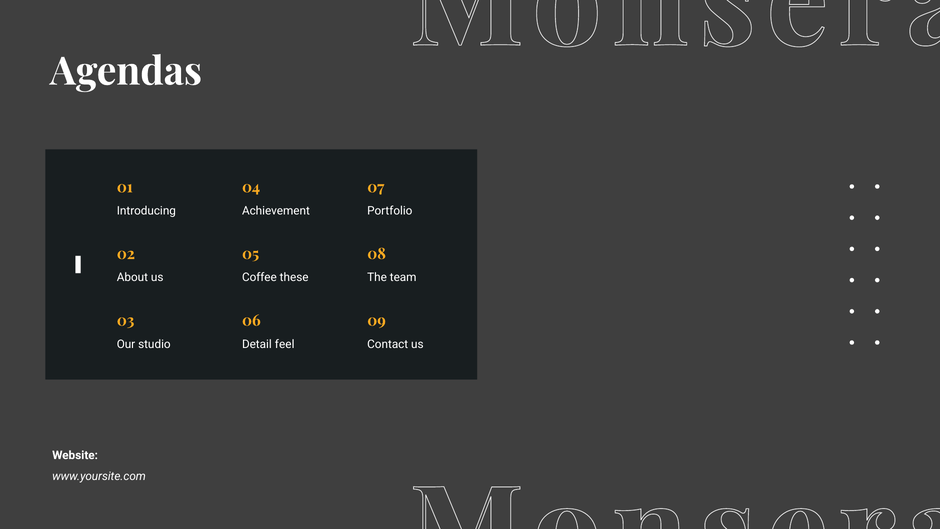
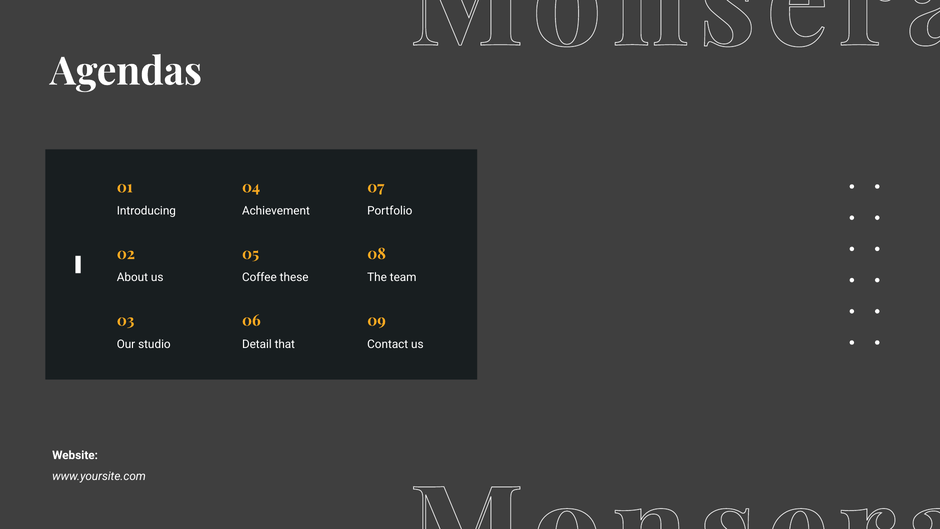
feel: feel -> that
